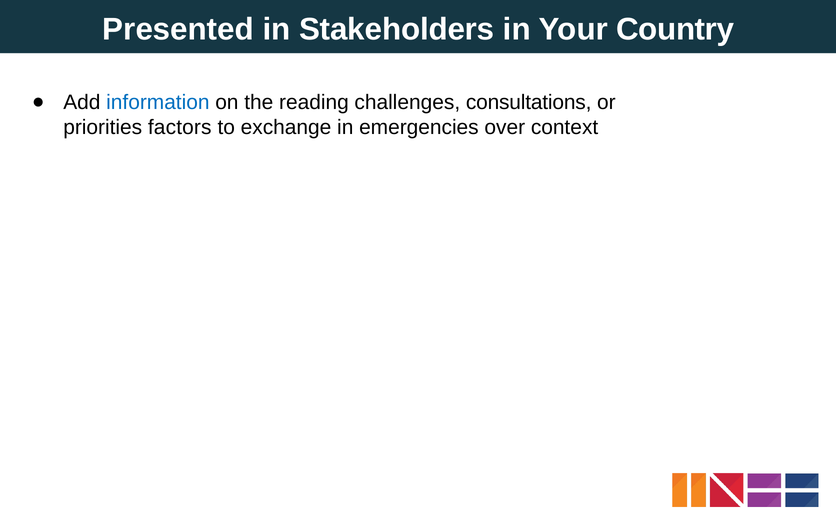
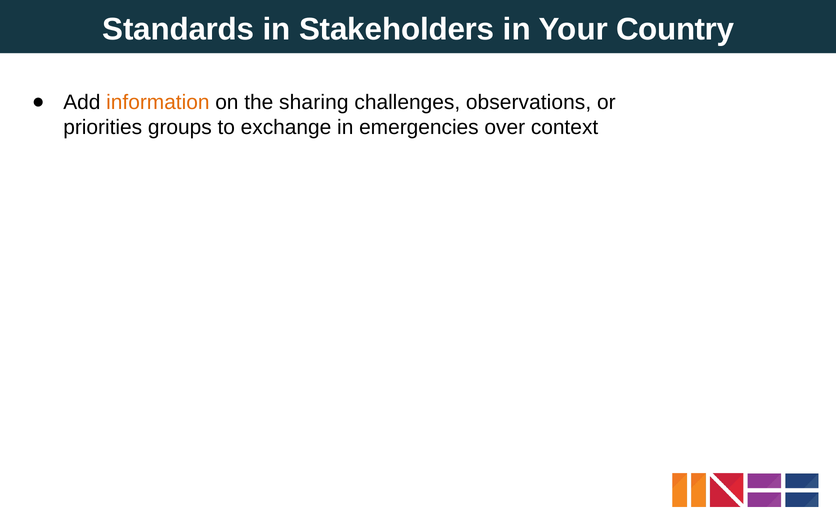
Presented: Presented -> Standards
information colour: blue -> orange
reading: reading -> sharing
consultations: consultations -> observations
factors: factors -> groups
